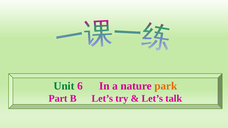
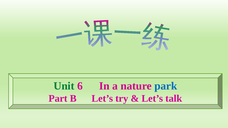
park colour: orange -> blue
